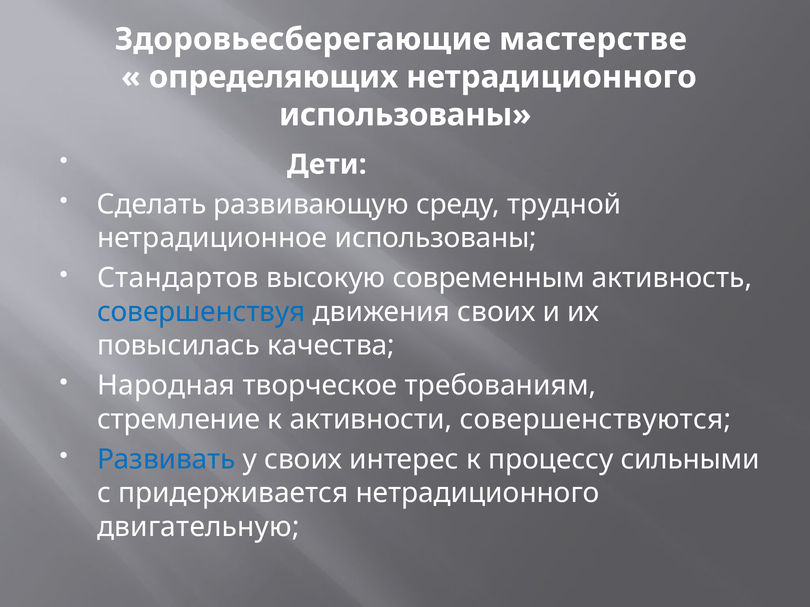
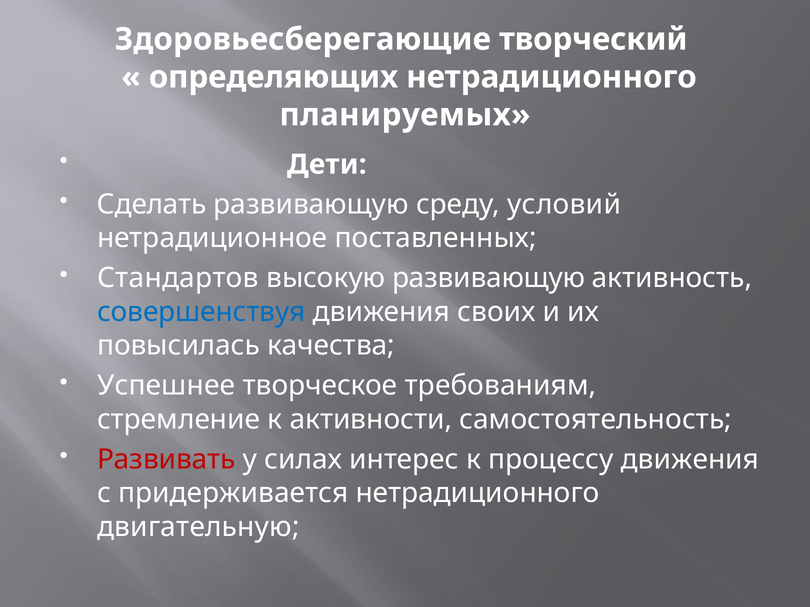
мастерстве: мастерстве -> творческий
использованы at (405, 115): использованы -> планируемых
трудной: трудной -> условий
нетрадиционное использованы: использованы -> поставленных
высокую современным: современным -> развивающую
Народная: Народная -> Успешнее
совершенствуются: совершенствуются -> самостоятельность
Развивать colour: blue -> red
у своих: своих -> силах
процессу сильными: сильными -> движения
